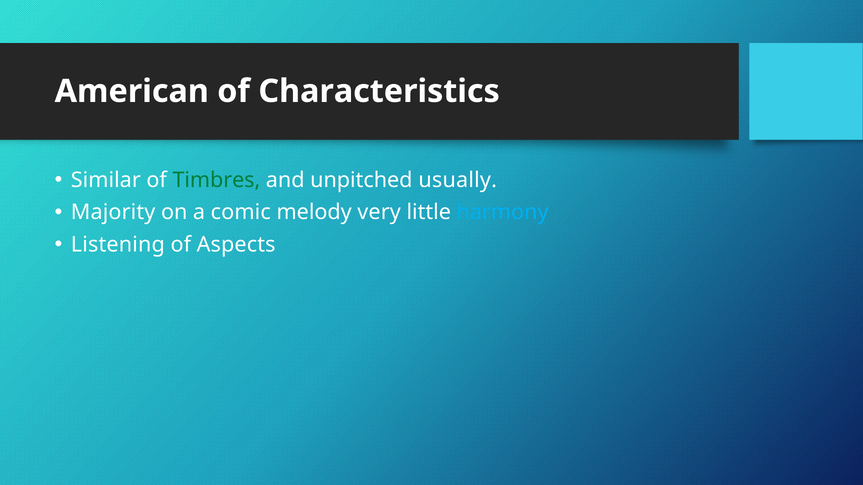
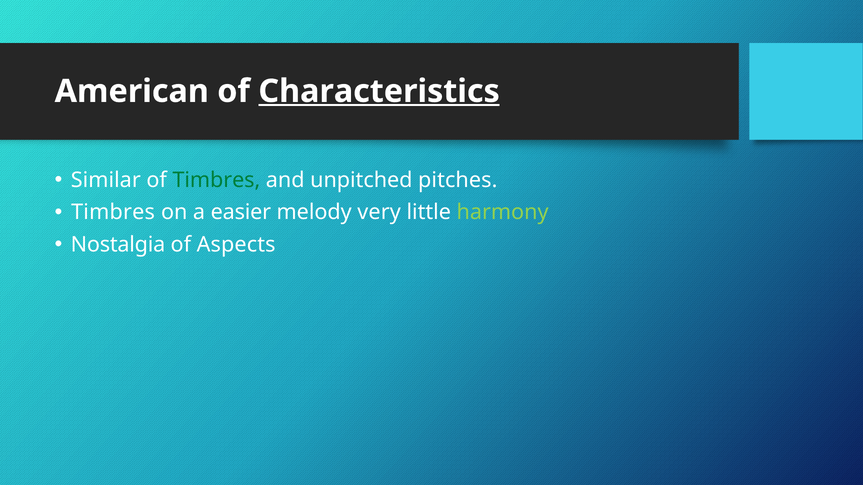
Characteristics underline: none -> present
usually: usually -> pitches
Majority at (113, 212): Majority -> Timbres
comic: comic -> easier
harmony colour: light blue -> light green
Listening: Listening -> Nostalgia
